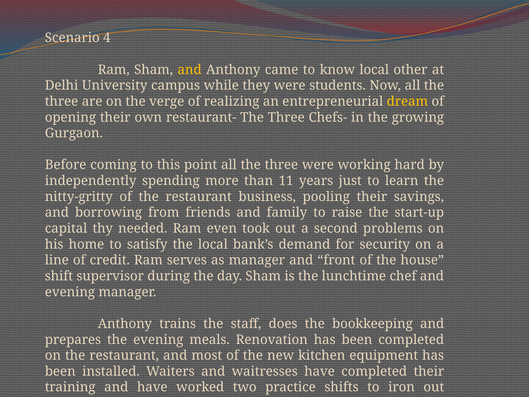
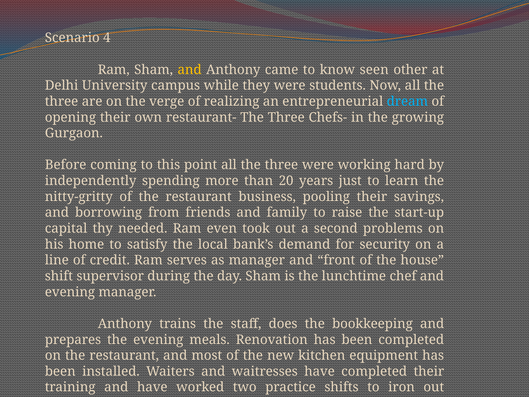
know local: local -> seen
dream colour: yellow -> light blue
11: 11 -> 20
